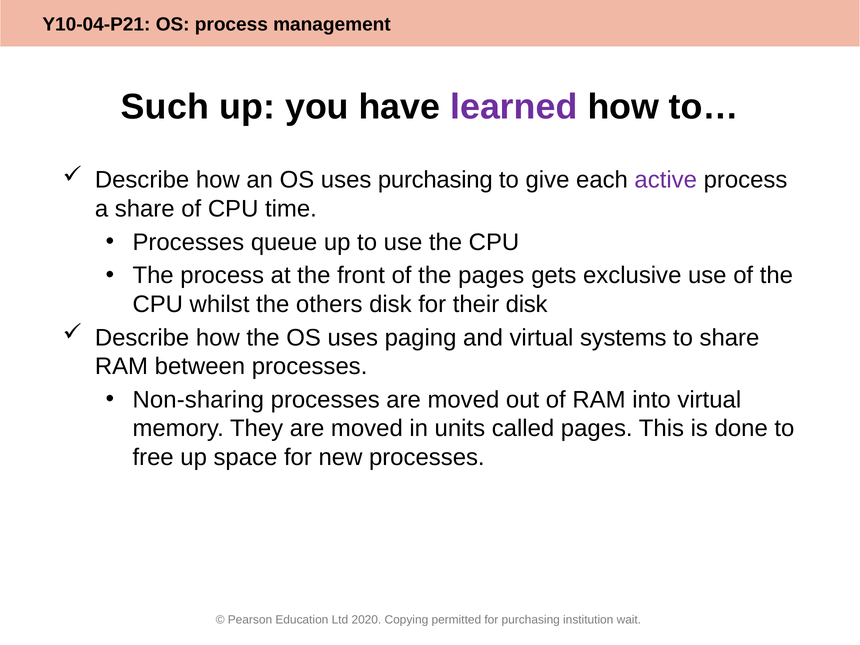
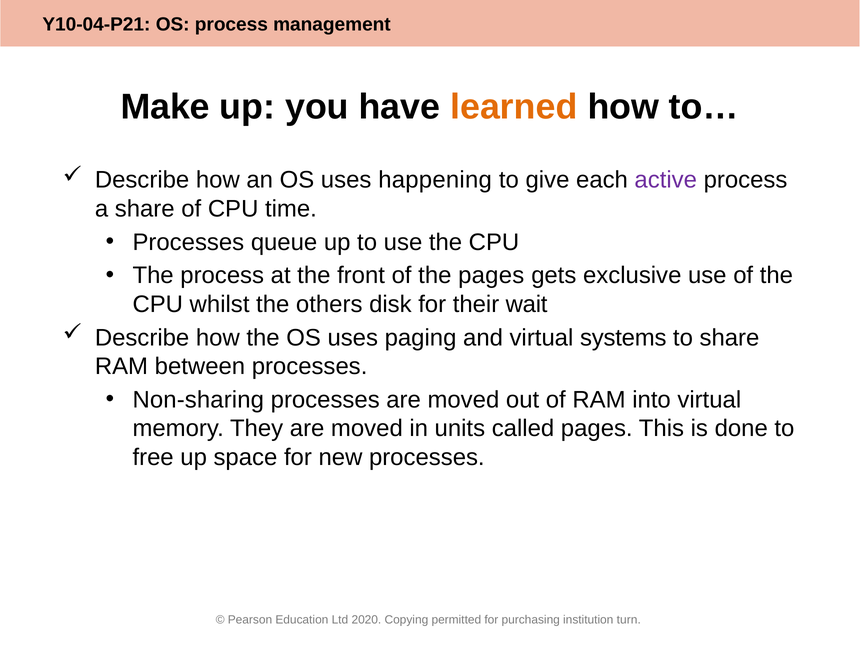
Such: Such -> Make
learned colour: purple -> orange
uses purchasing: purchasing -> happening
their disk: disk -> wait
wait: wait -> turn
